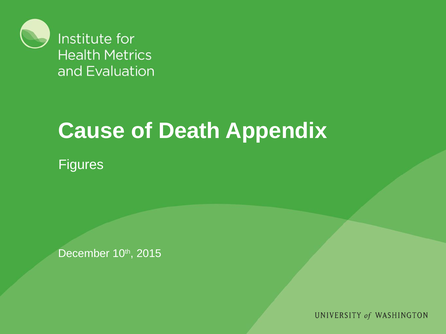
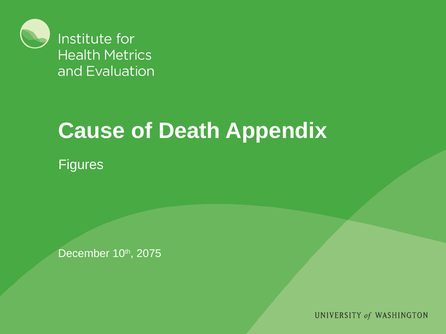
2015: 2015 -> 2075
